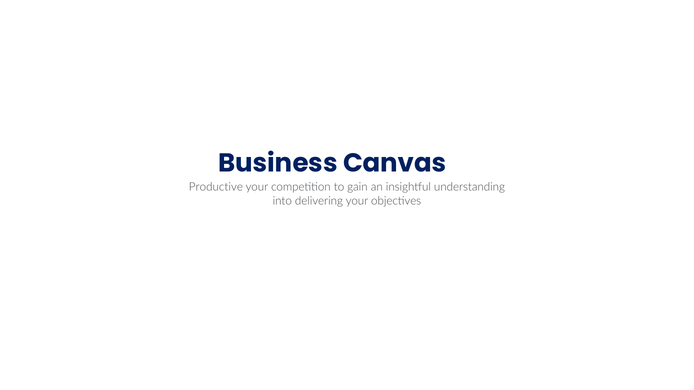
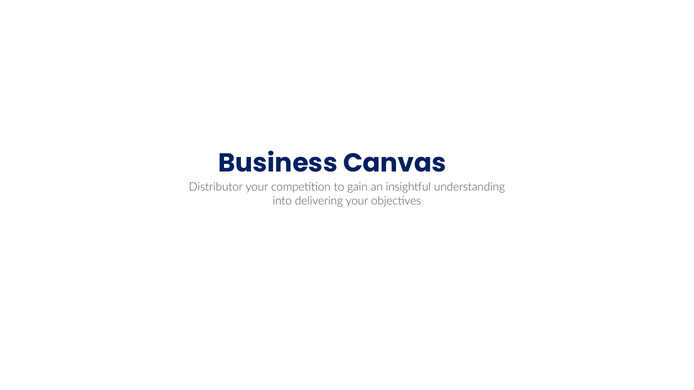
Productive: Productive -> Distributor
